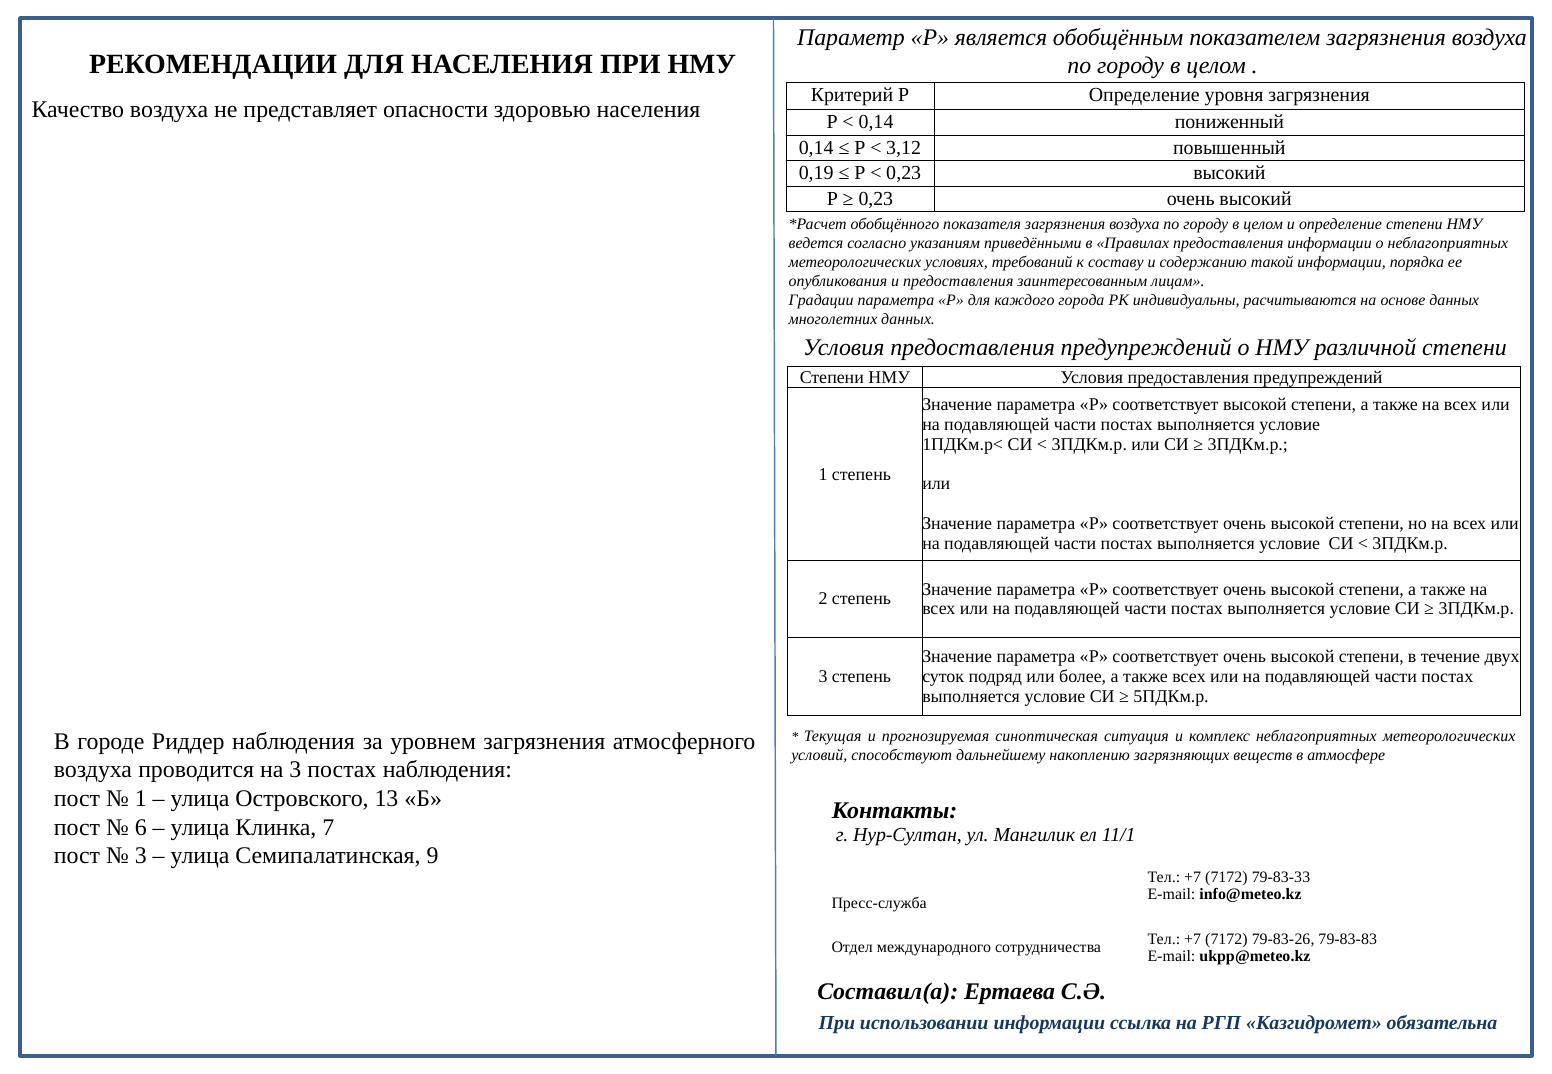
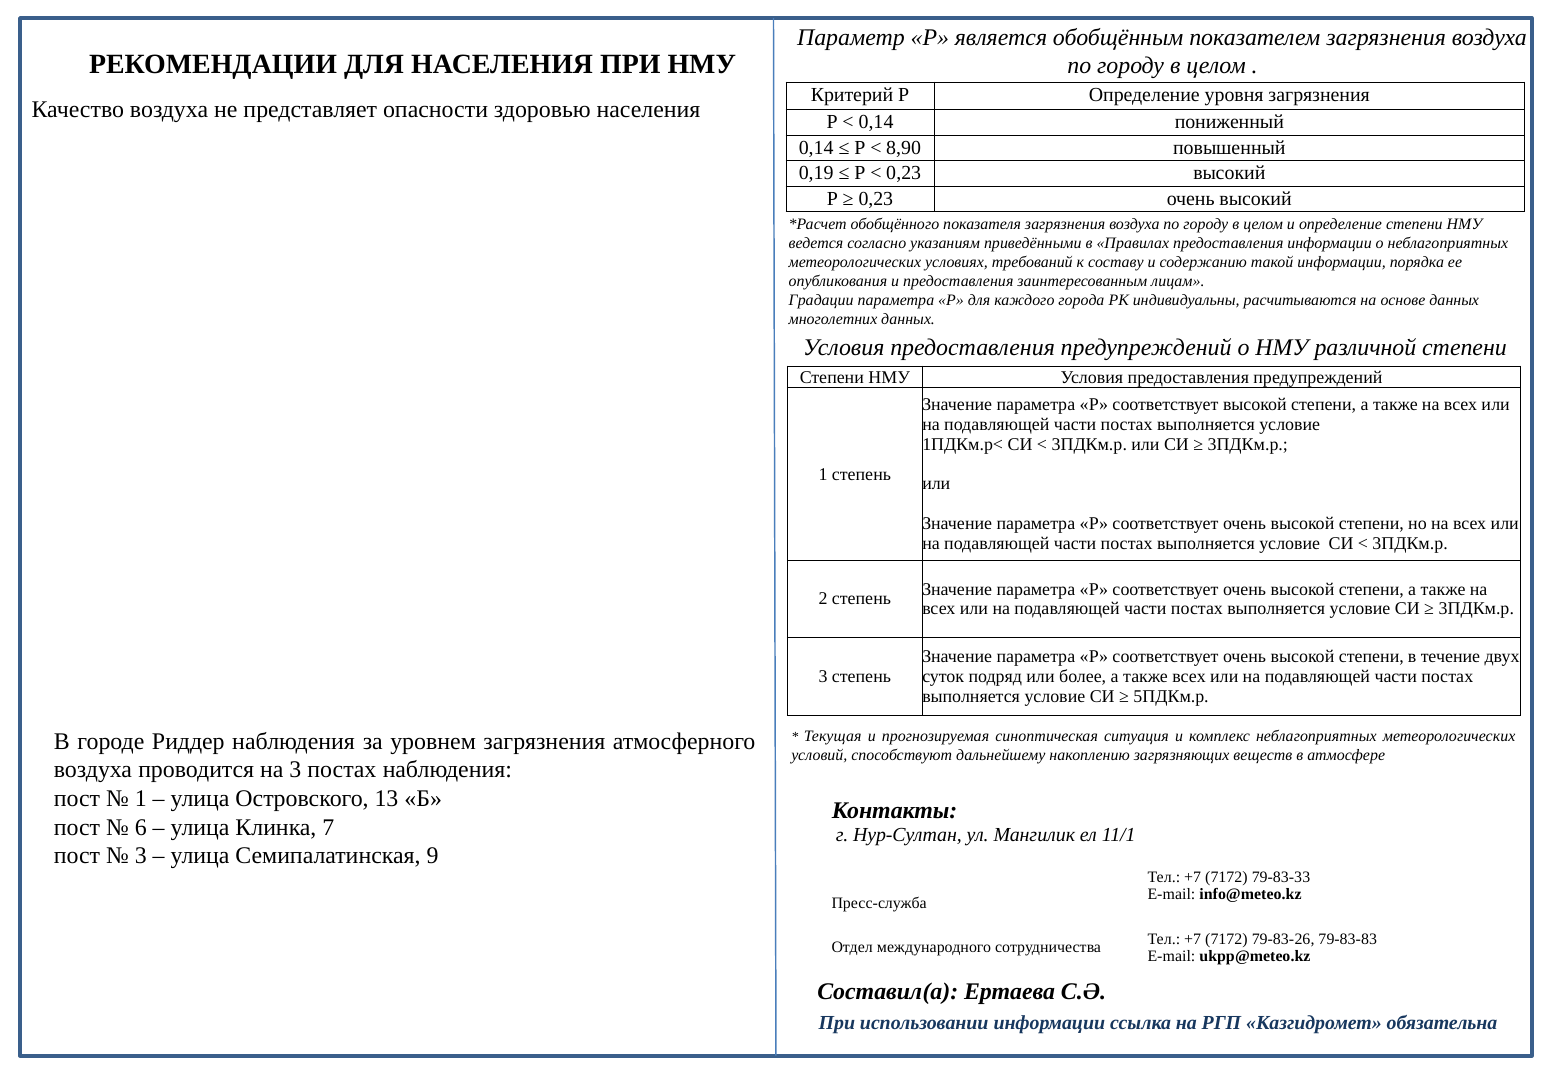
3,12: 3,12 -> 8,90
